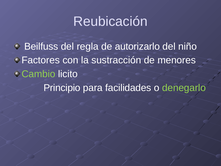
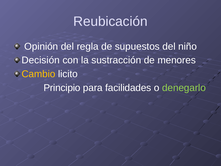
Beilfuss: Beilfuss -> Opinión
autorizarlo: autorizarlo -> supuestos
Factores: Factores -> Decisión
Cambio colour: light green -> yellow
